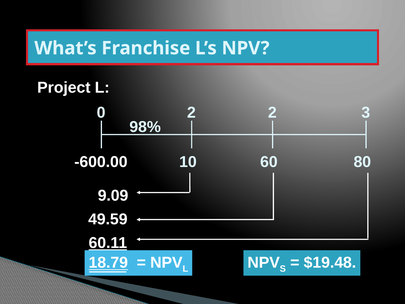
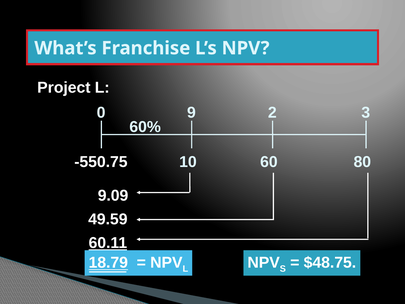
0 2: 2 -> 9
98%: 98% -> 60%
-600.00: -600.00 -> -550.75
$19.48: $19.48 -> $48.75
